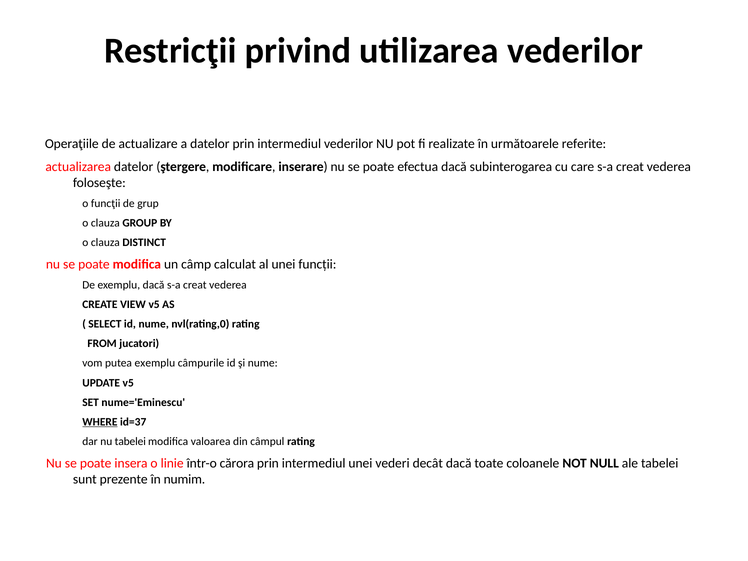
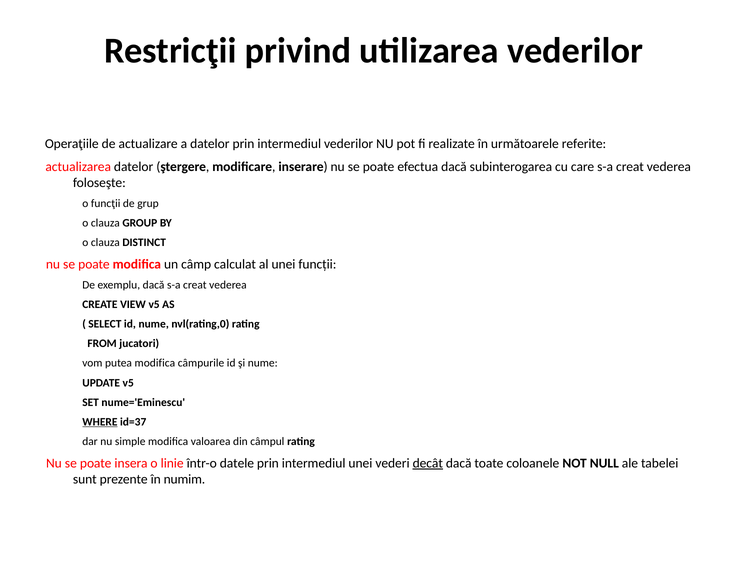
putea exemplu: exemplu -> modifica
nu tabelei: tabelei -> simple
cărora: cărora -> datele
decât underline: none -> present
